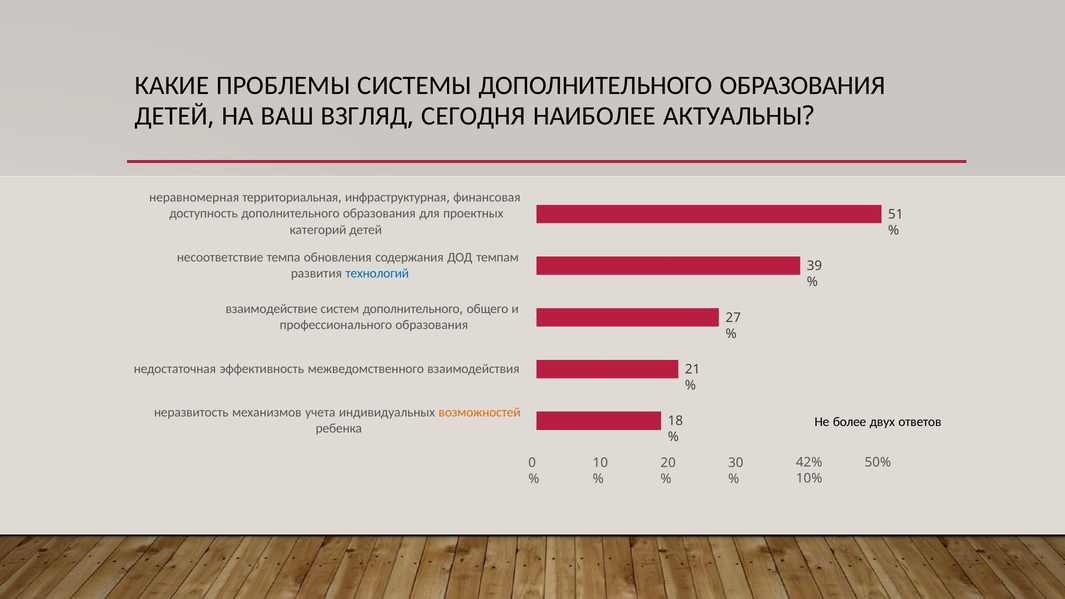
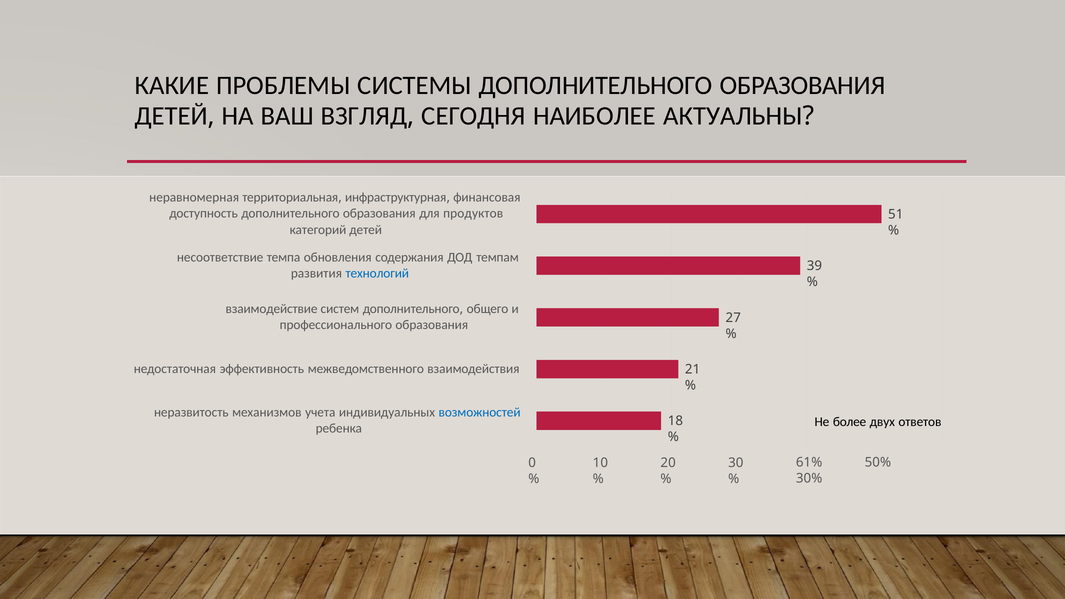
проектных: проектных -> продуктов
возможностей colour: orange -> blue
42%: 42% -> 61%
10%: 10% -> 30%
